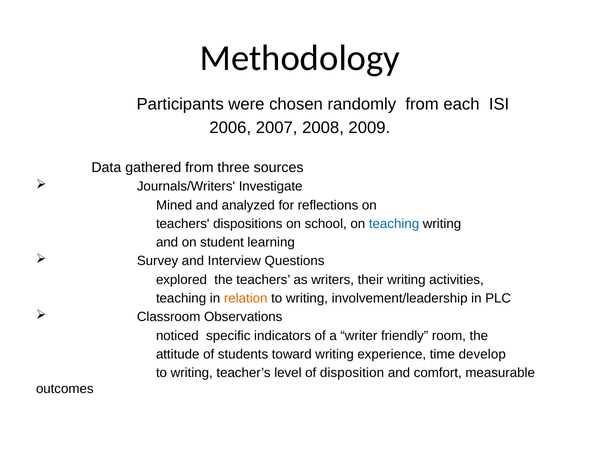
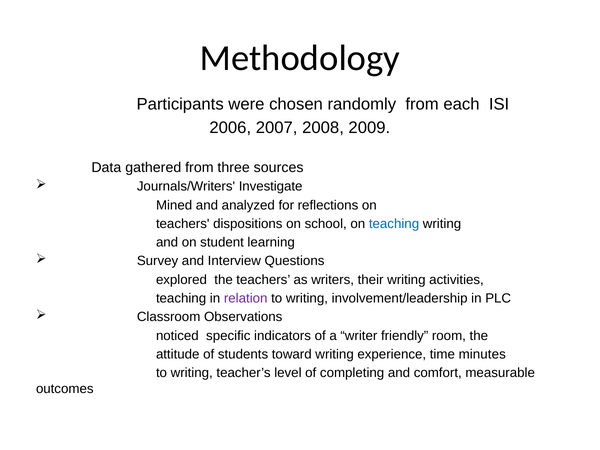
relation colour: orange -> purple
develop: develop -> minutes
disposition: disposition -> completing
